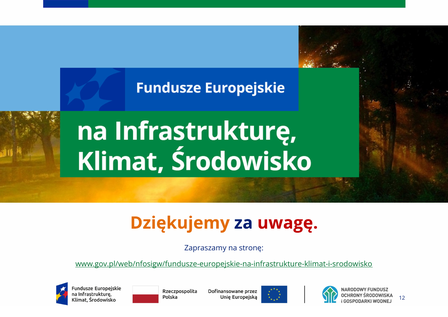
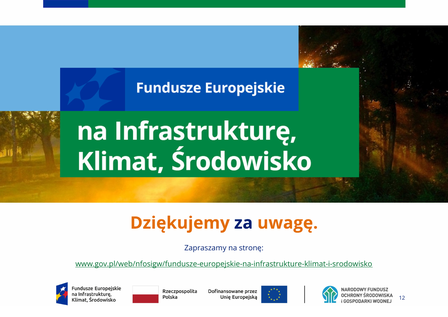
uwagę colour: red -> orange
